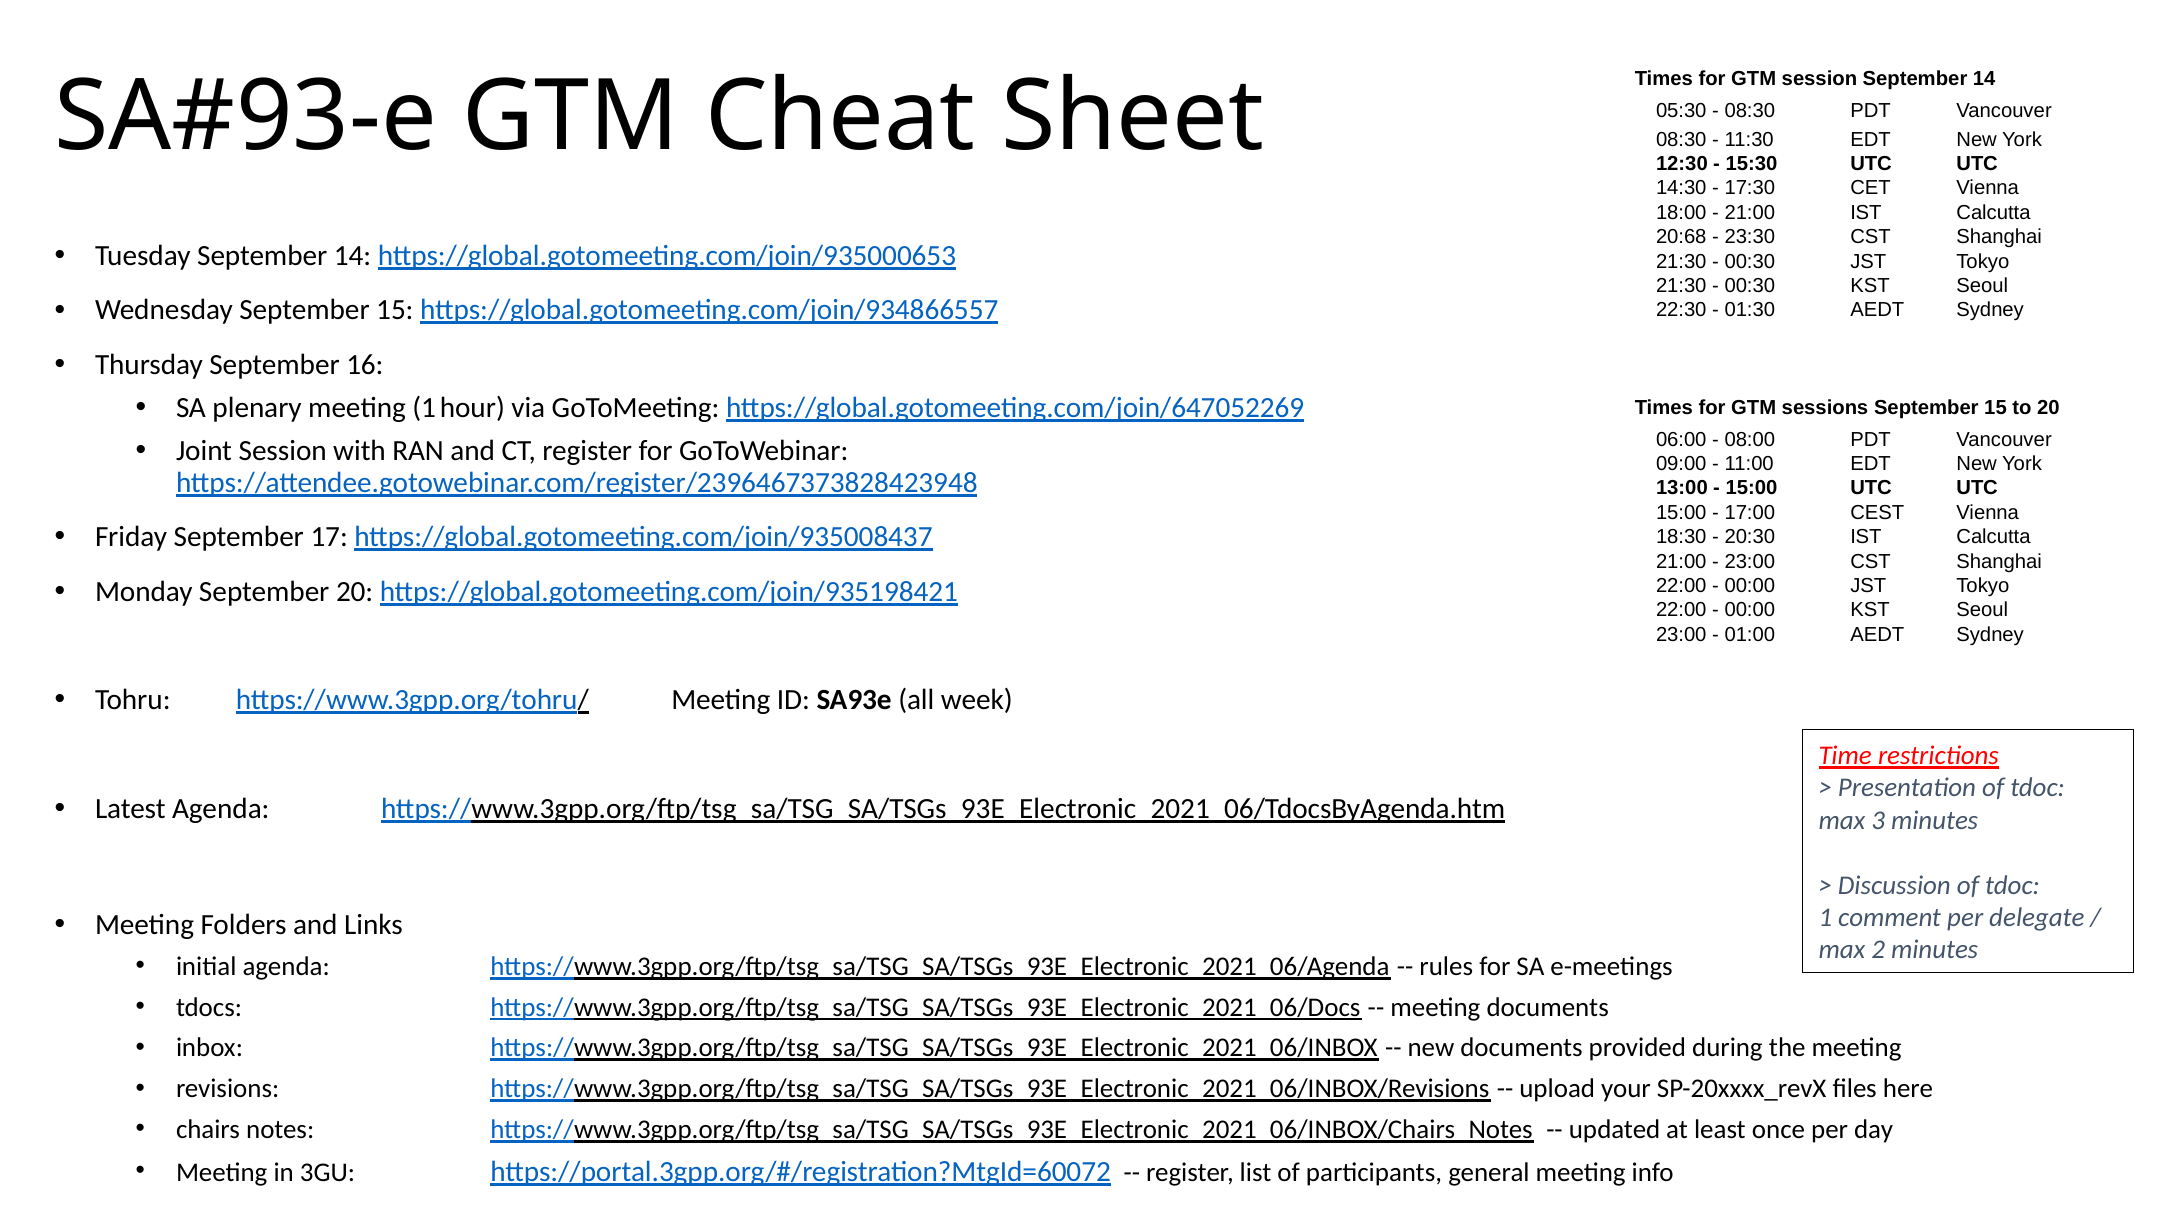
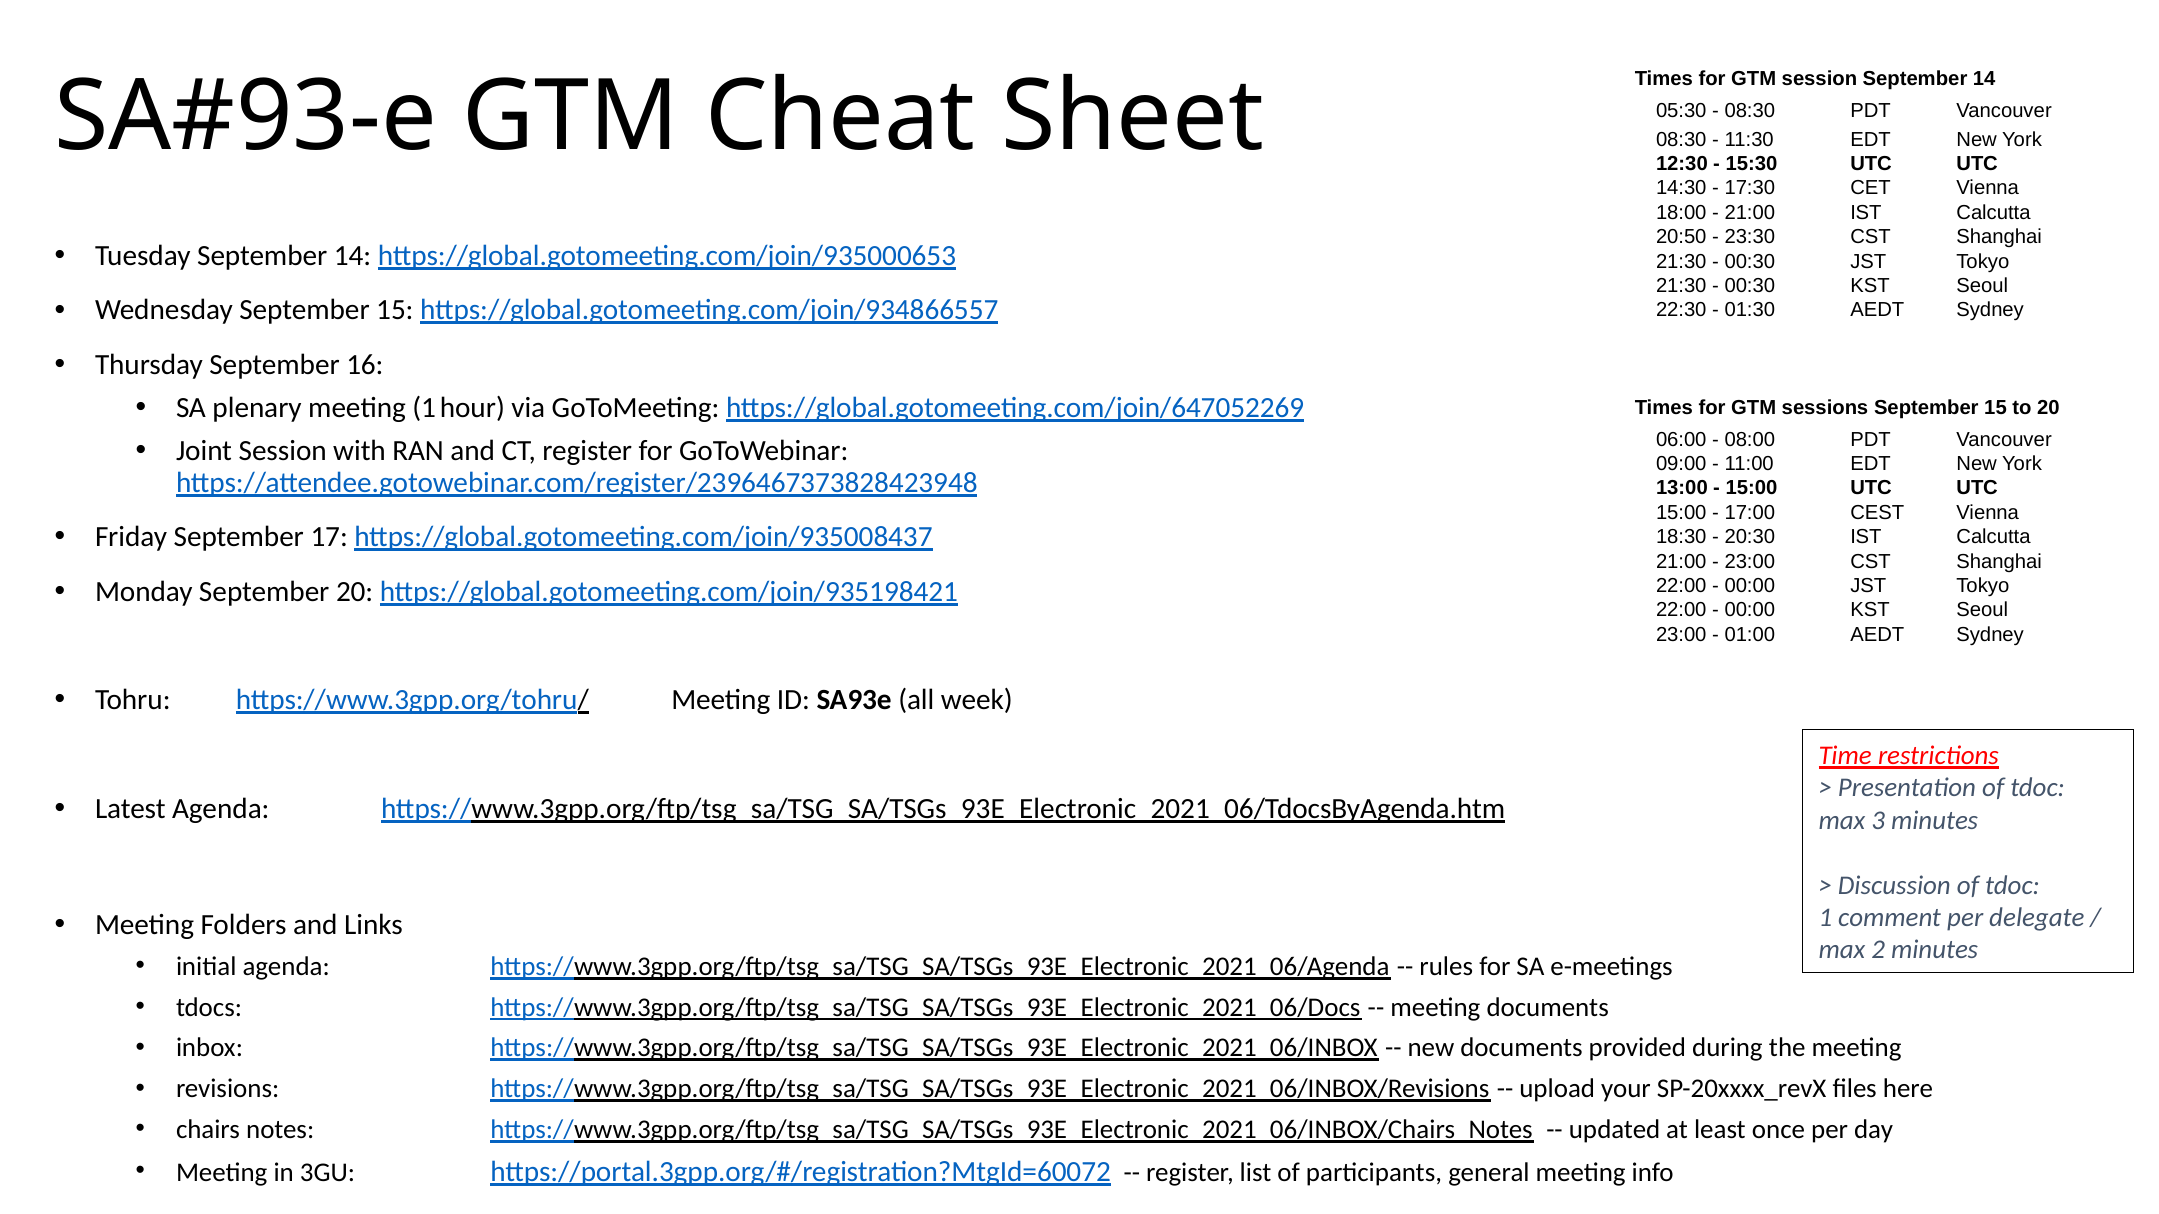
20:68: 20:68 -> 20:50
